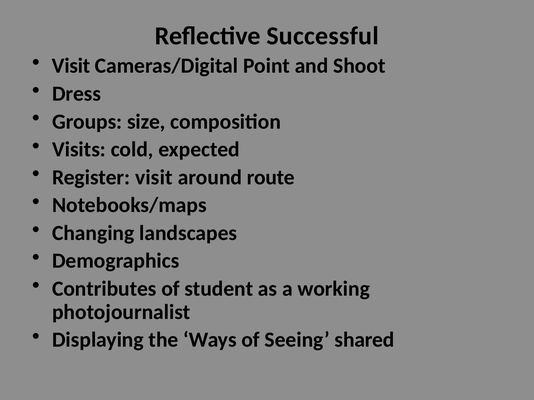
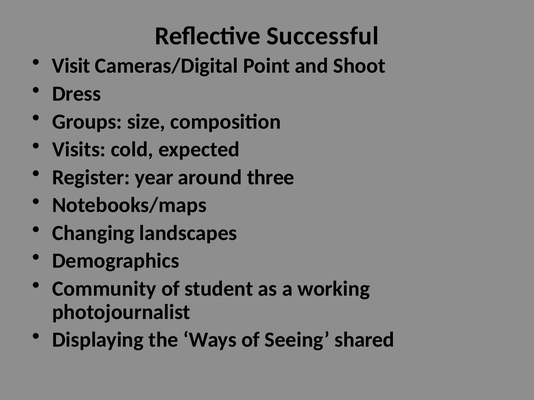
Register visit: visit -> year
route: route -> three
Contributes: Contributes -> Community
